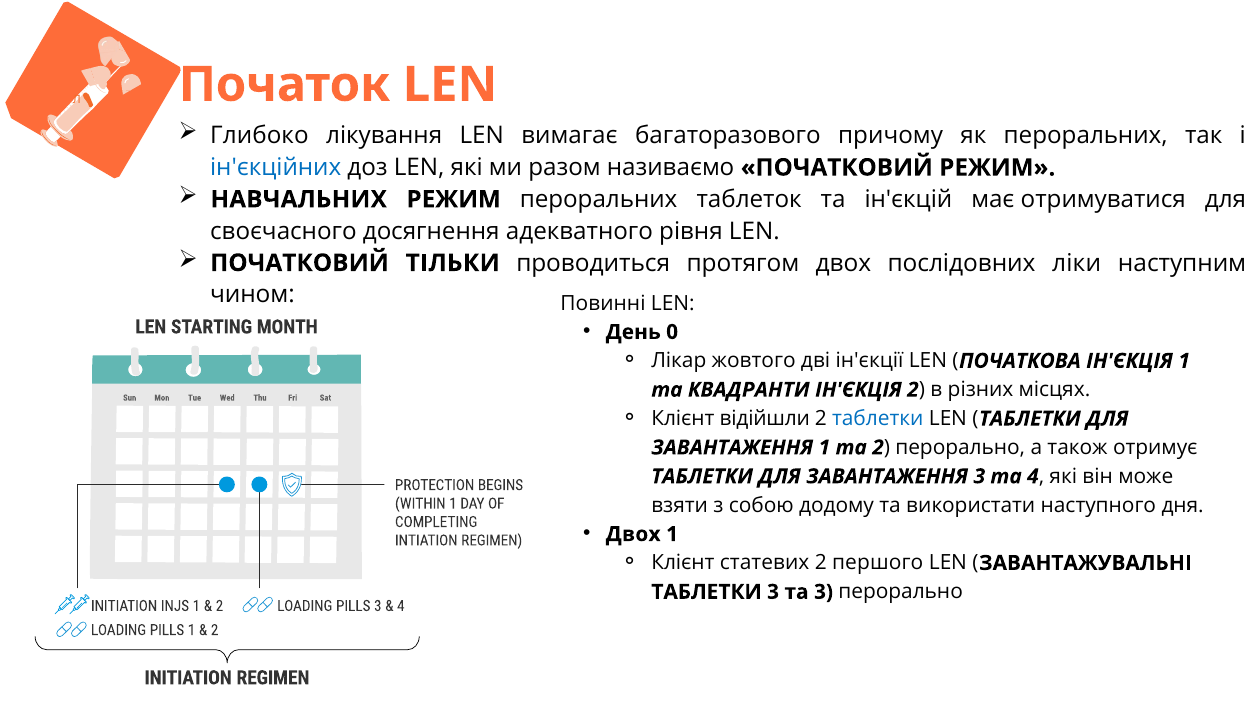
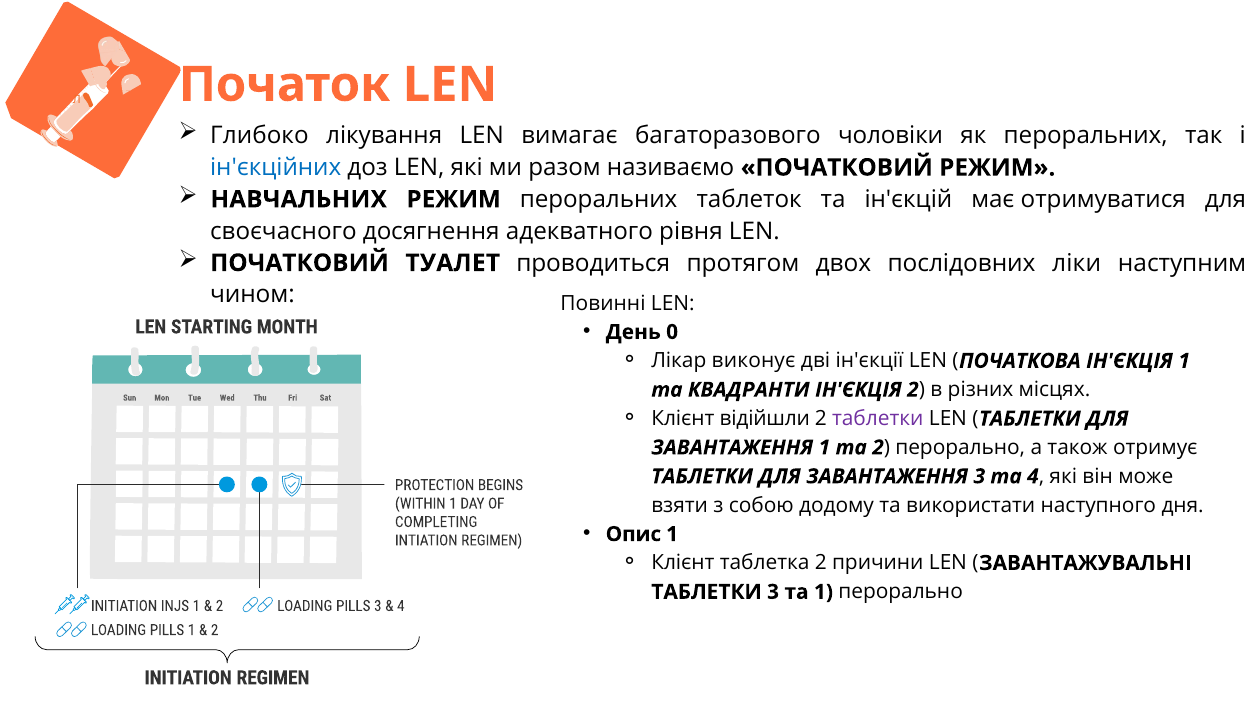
причому: причому -> чоловіки
ТІЛЬКИ: ТІЛЬКИ -> ТУАЛЕТ
жовтого: жовтого -> виконує
таблетки at (878, 419) colour: blue -> purple
Двох at (633, 534): Двох -> Опис
статевих: статевих -> таблетка
першого: першого -> причини
та 3: 3 -> 1
